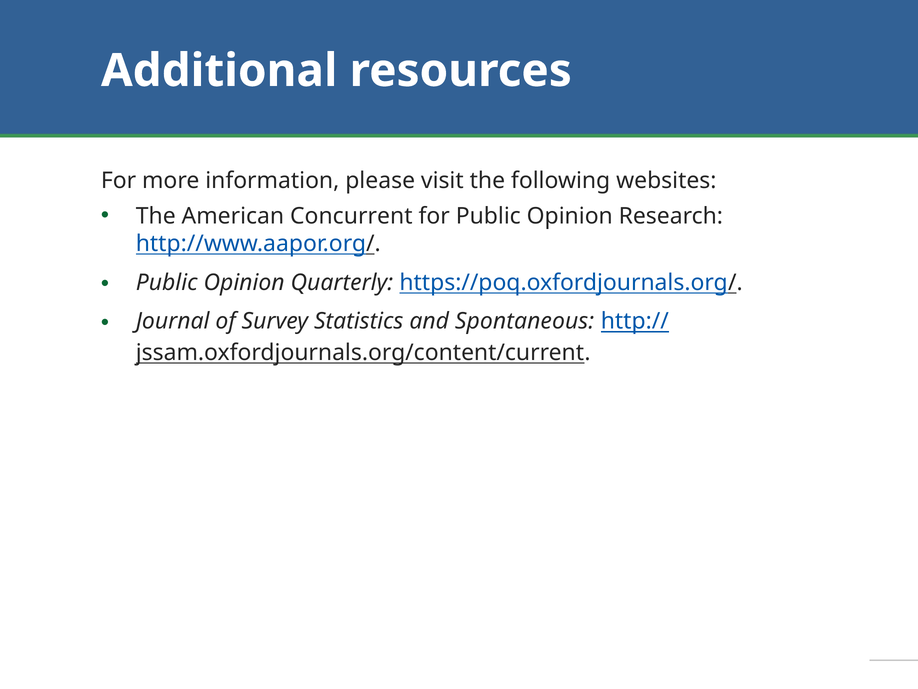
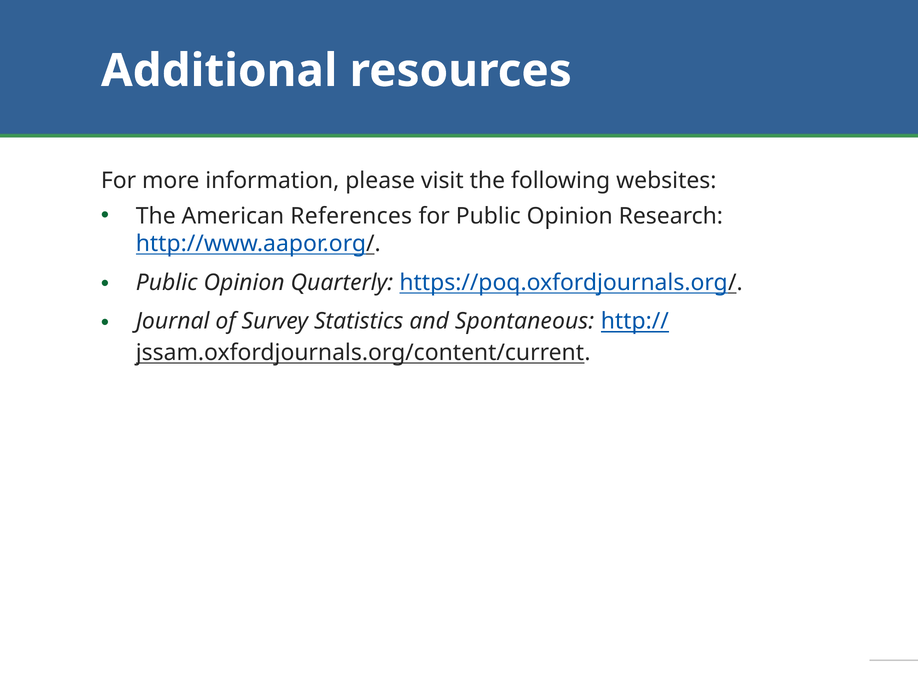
Concurrent: Concurrent -> References
